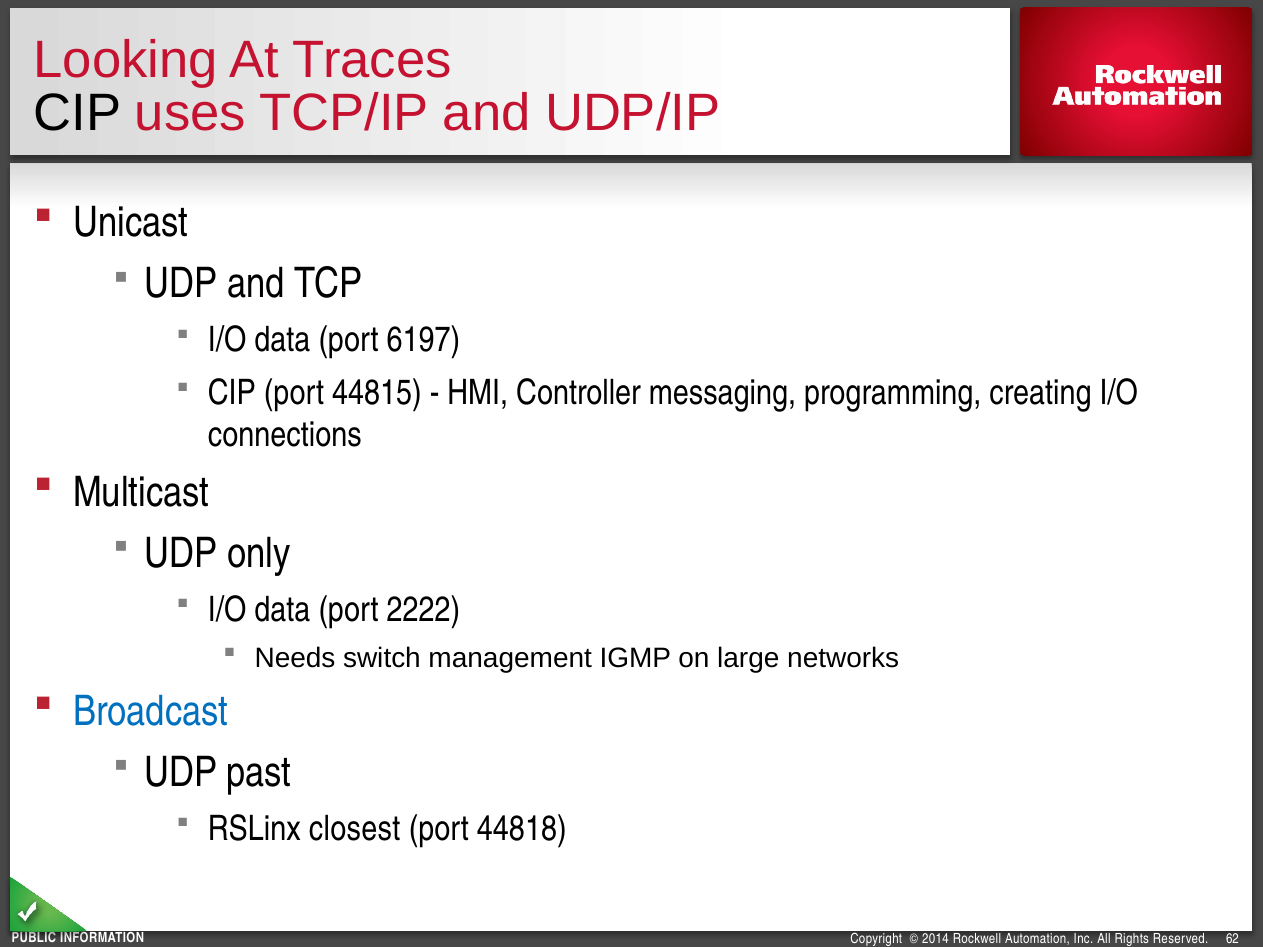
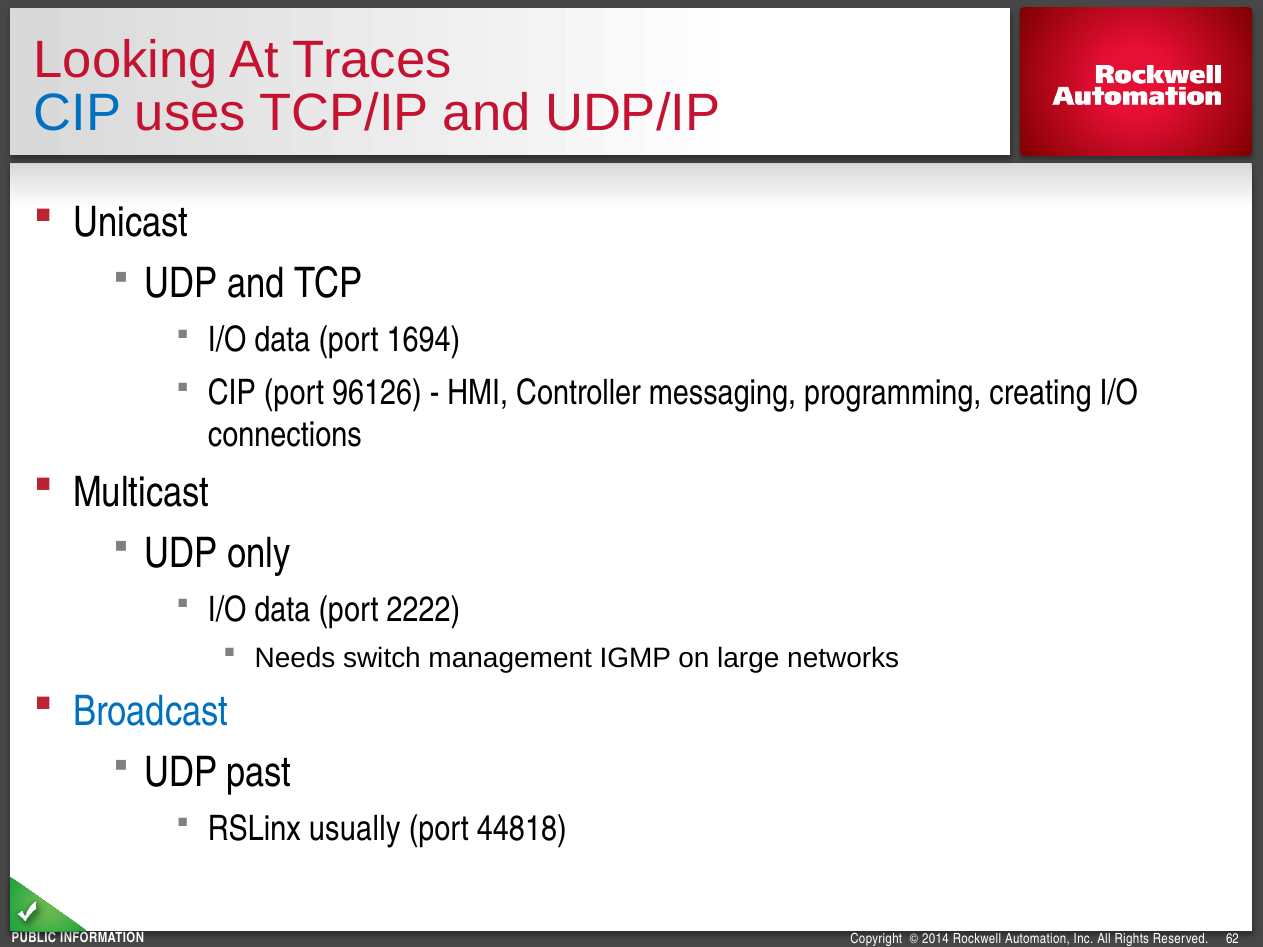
CIP at (77, 113) colour: black -> blue
6197: 6197 -> 1694
44815: 44815 -> 96126
closest: closest -> usually
